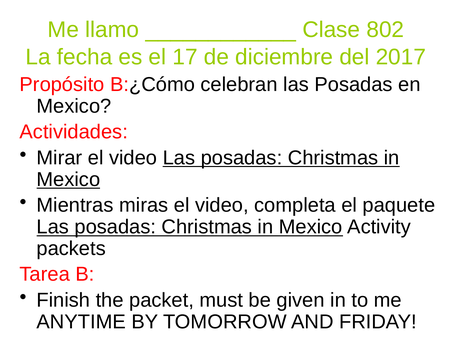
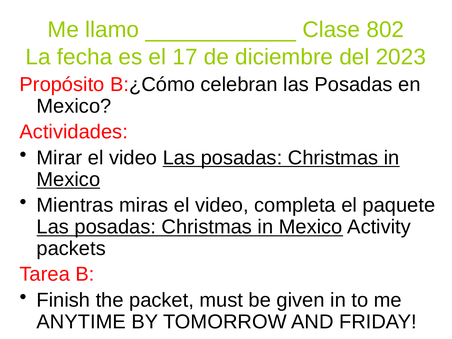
2017: 2017 -> 2023
